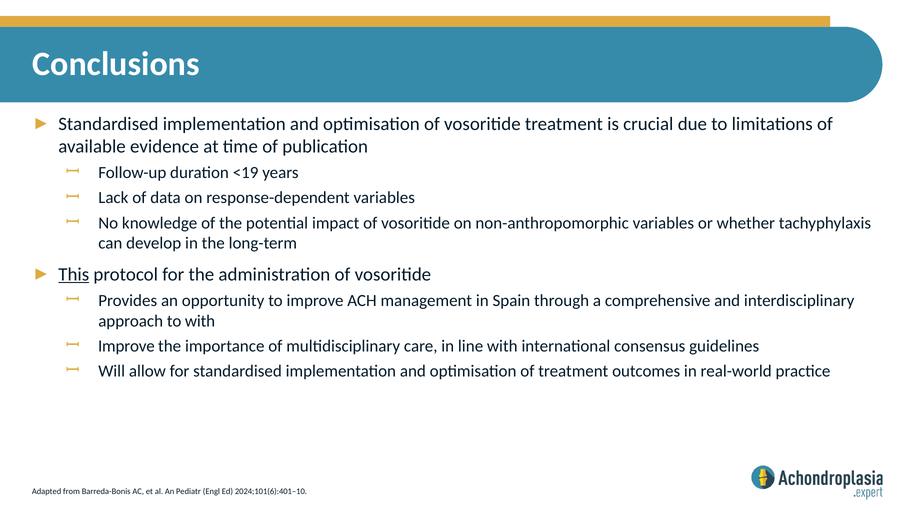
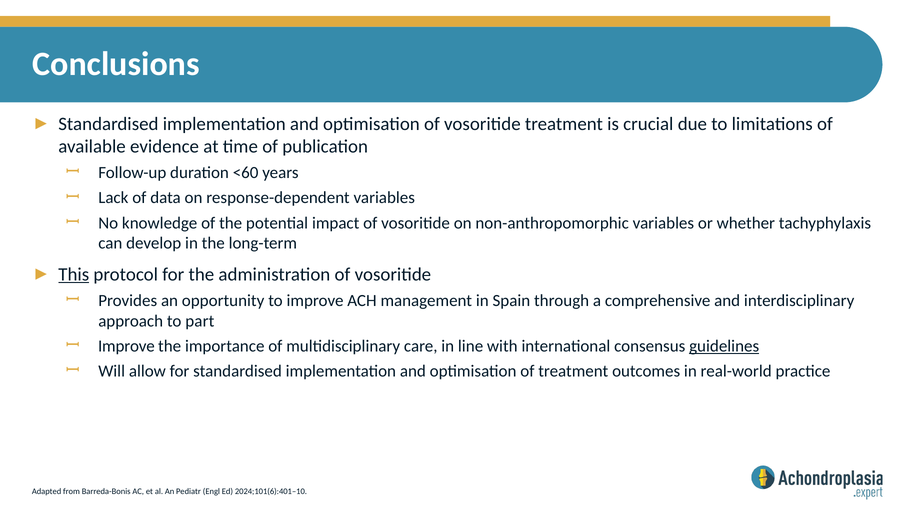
<19: <19 -> <60
to with: with -> part
guidelines underline: none -> present
